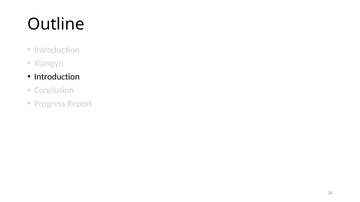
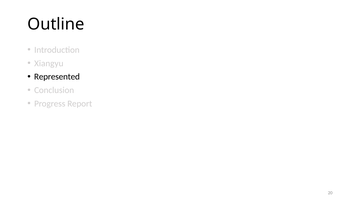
Introduction at (57, 77): Introduction -> Represented
